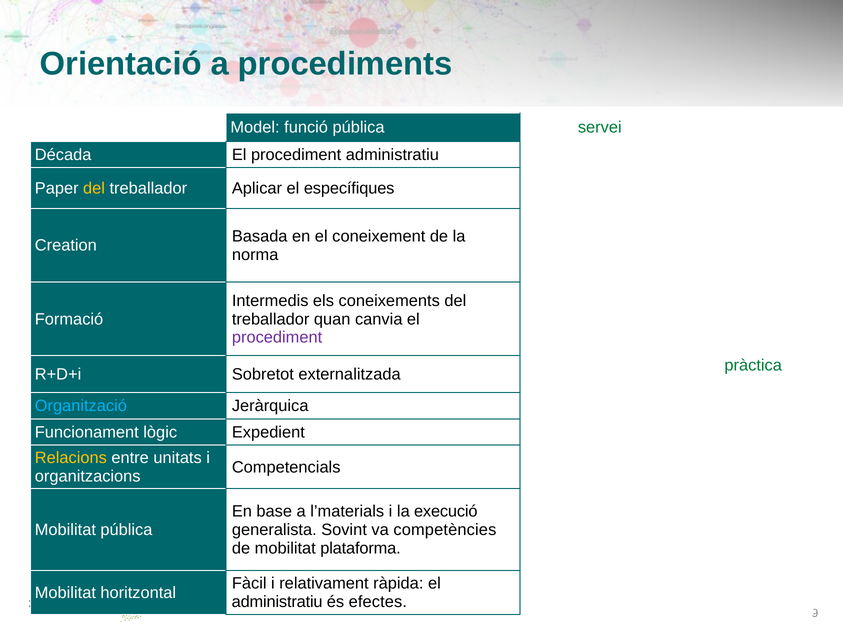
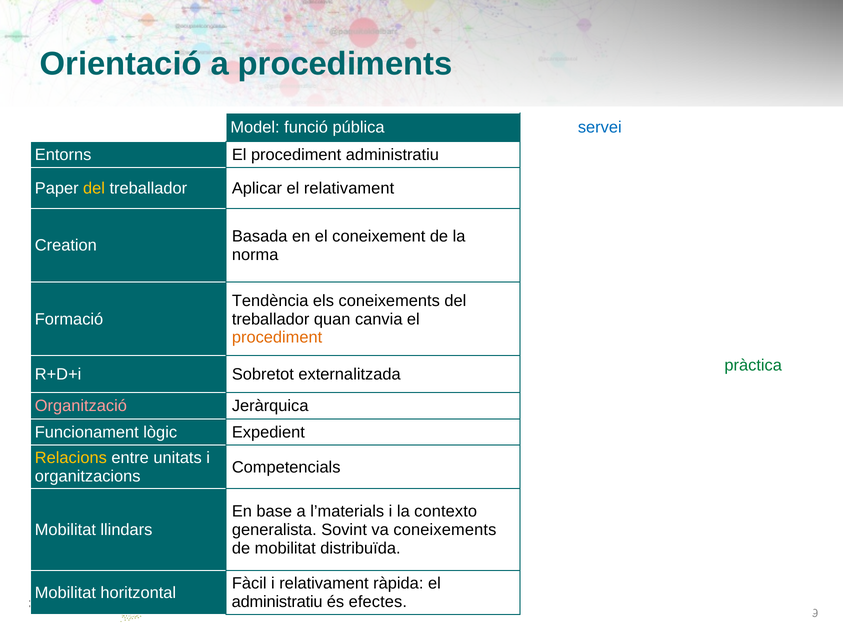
servei at (600, 127) colour: green -> blue
Década: Década -> Entorns
el específiques: específiques -> relativament
Intermedis: Intermedis -> Tendència
procediment at (277, 338) colour: purple -> orange
Organització colour: light blue -> pink
execució: execució -> contexto
Mobilitat pública: pública -> llindars
va competències: competències -> coneixements
plataforma: plataforma -> distribuïda
